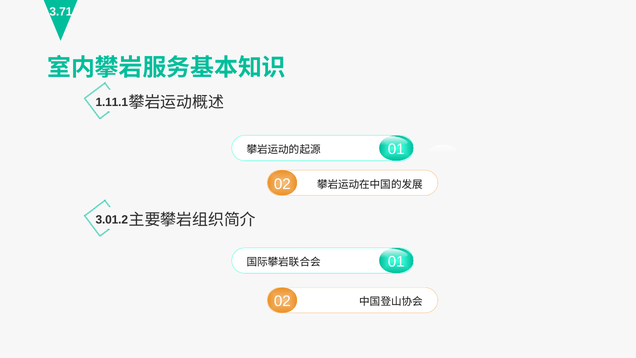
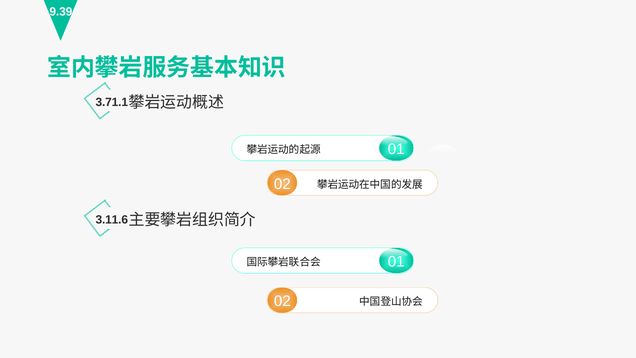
3.71: 3.71 -> 9.39
1.11.1: 1.11.1 -> 3.71.1
3.01.2: 3.01.2 -> 3.11.6
